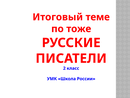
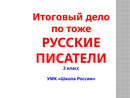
теме: теме -> дело
